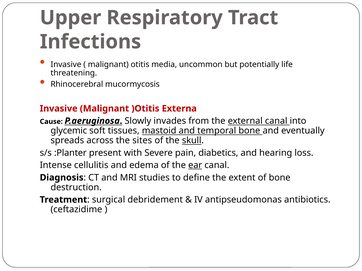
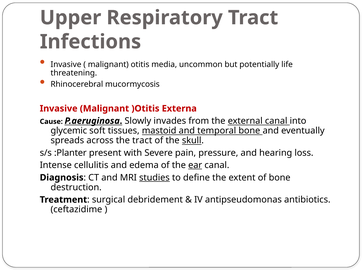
the sites: sites -> tract
diabetics: diabetics -> pressure
studies underline: none -> present
